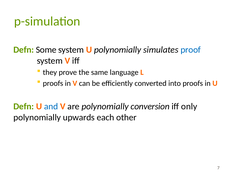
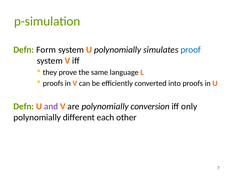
Some: Some -> Form
and colour: blue -> purple
upwards: upwards -> different
